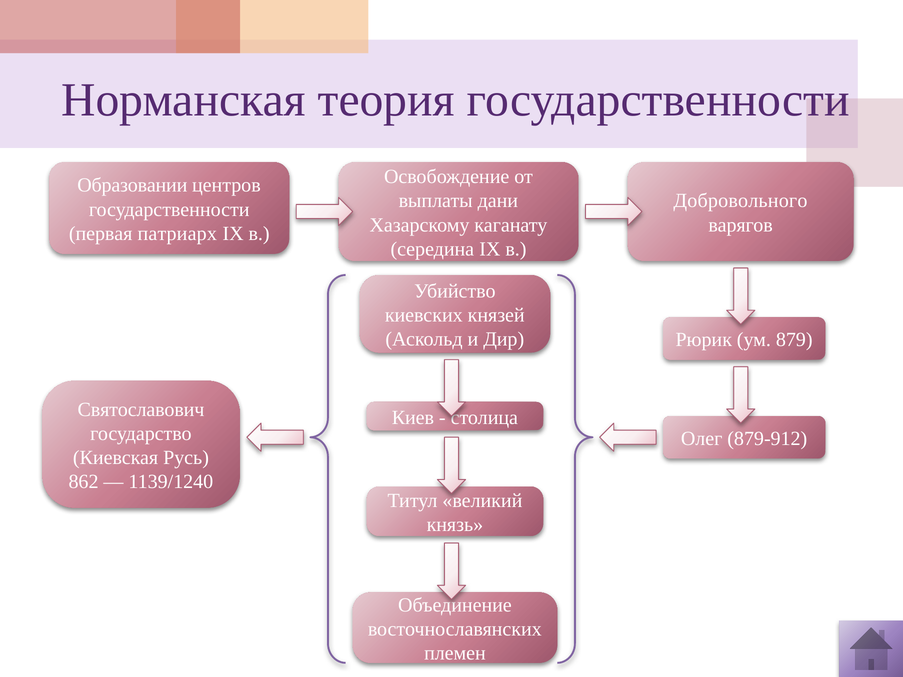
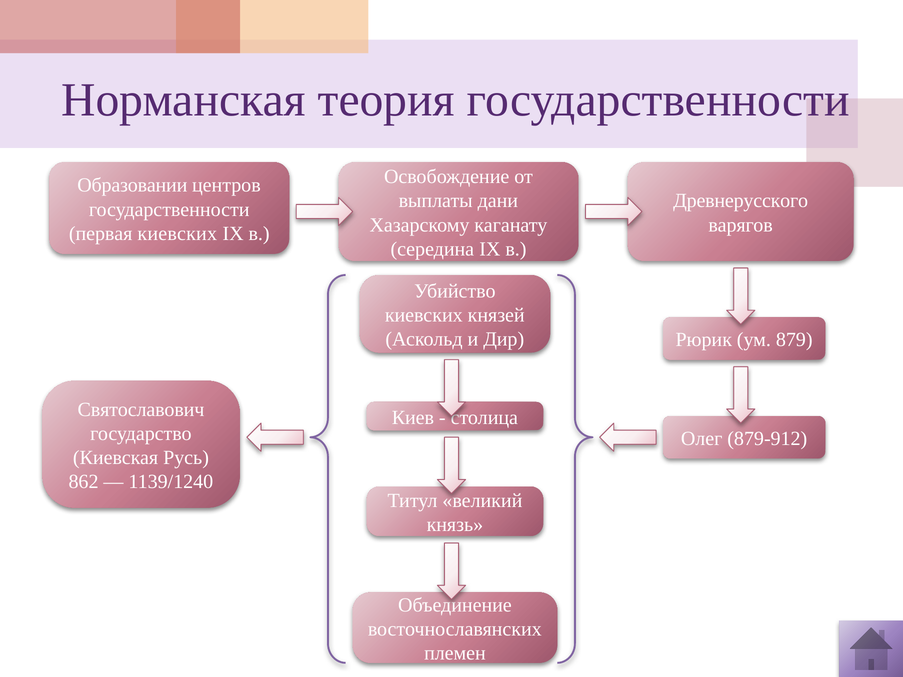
Добровольного: Добровольного -> Древнерусского
первая патриарх: патриарх -> киевских
